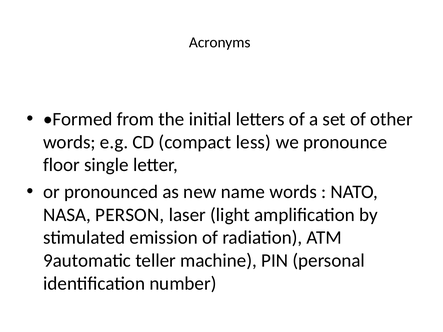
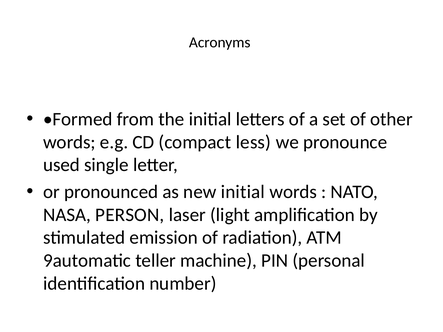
floor: floor -> used
new name: name -> initial
